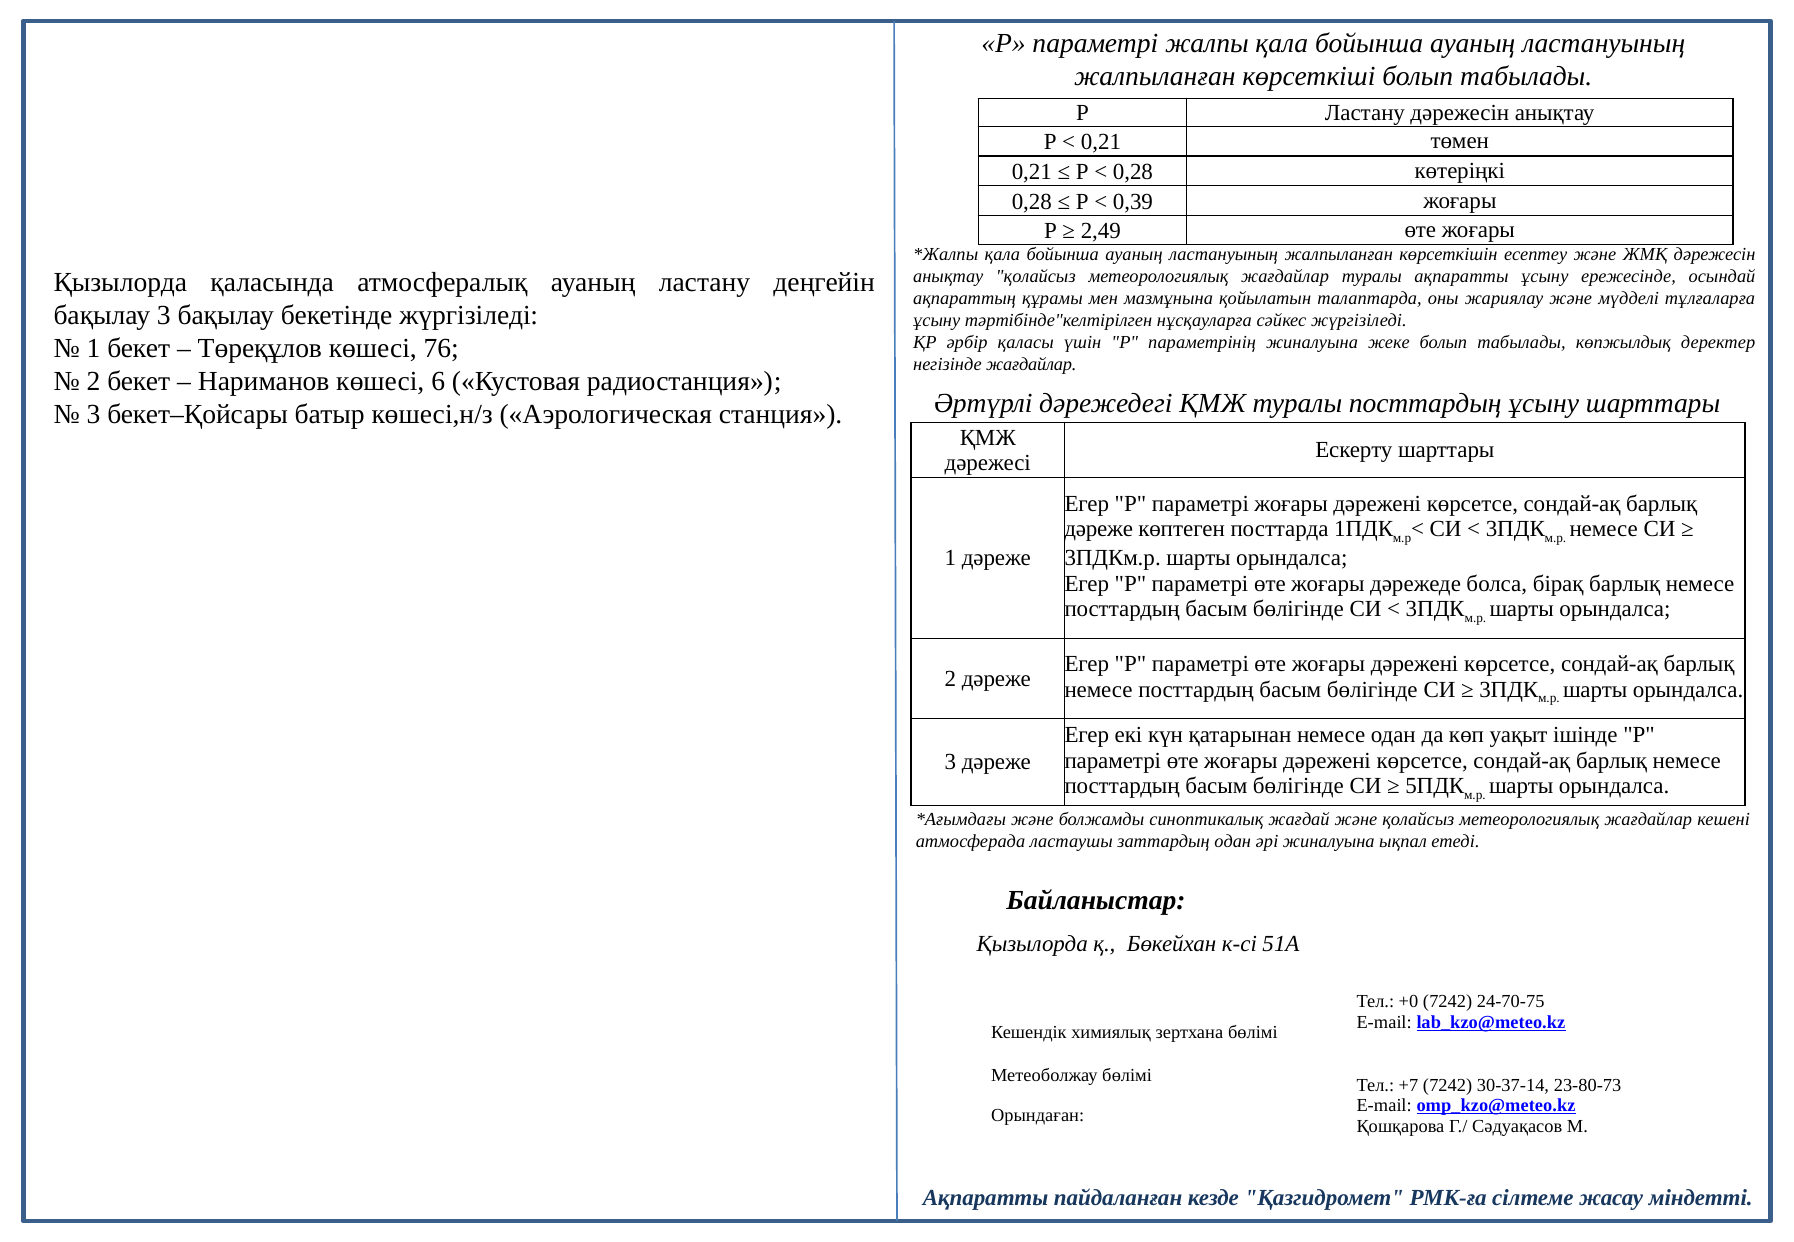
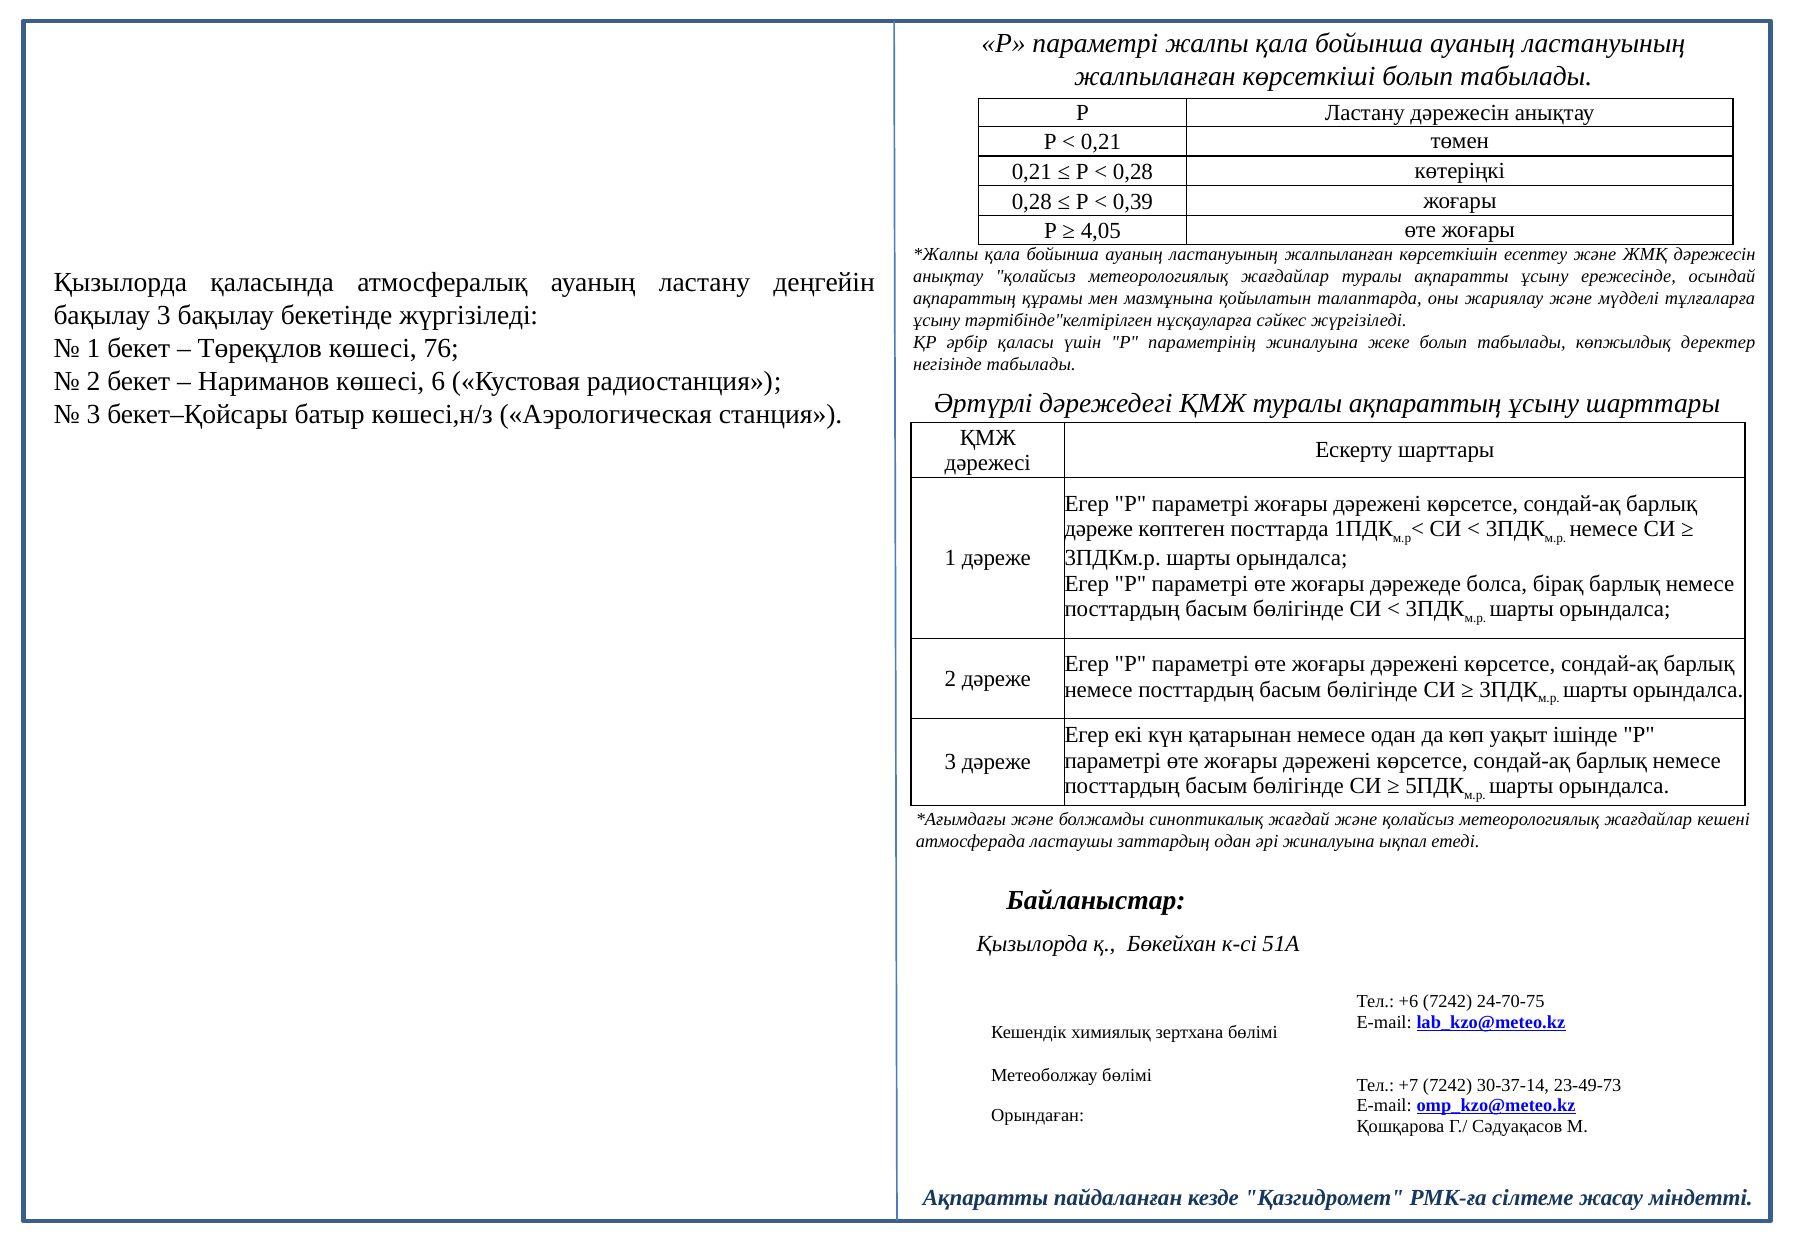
2,49: 2,49 -> 4,05
негізінде жағдайлар: жағдайлар -> табылады
туралы посттардың: посттардың -> ақпараттың
+0: +0 -> +6
23-80-73: 23-80-73 -> 23-49-73
